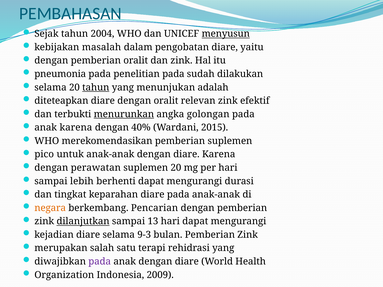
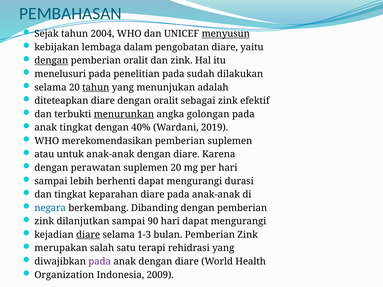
masalah: masalah -> lembaga
dengan at (51, 61) underline: none -> present
pneumonia: pneumonia -> menelusuri
relevan: relevan -> sebagai
anak karena: karena -> tingkat
2015: 2015 -> 2019
pico: pico -> atau
negara colour: orange -> blue
Pencarian: Pencarian -> Dibanding
dilanjutkan underline: present -> none
13: 13 -> 90
diare at (88, 235) underline: none -> present
9-3: 9-3 -> 1-3
